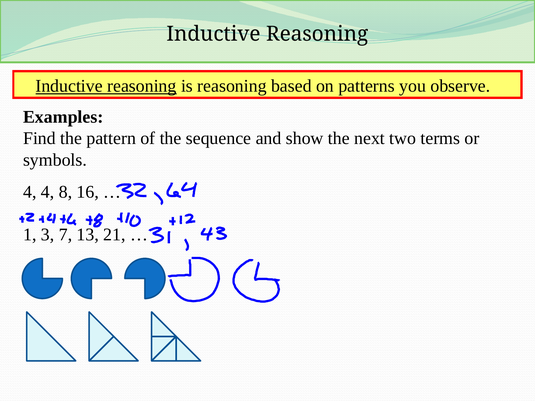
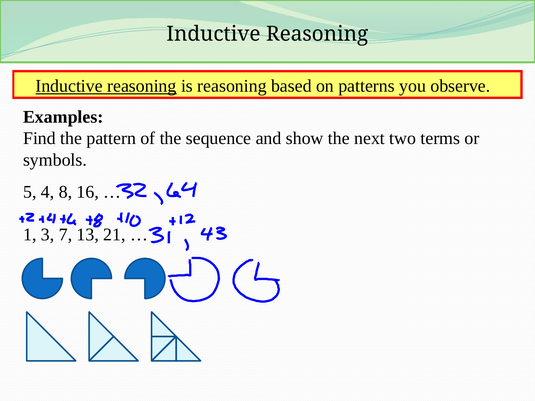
4 at (30, 192): 4 -> 5
